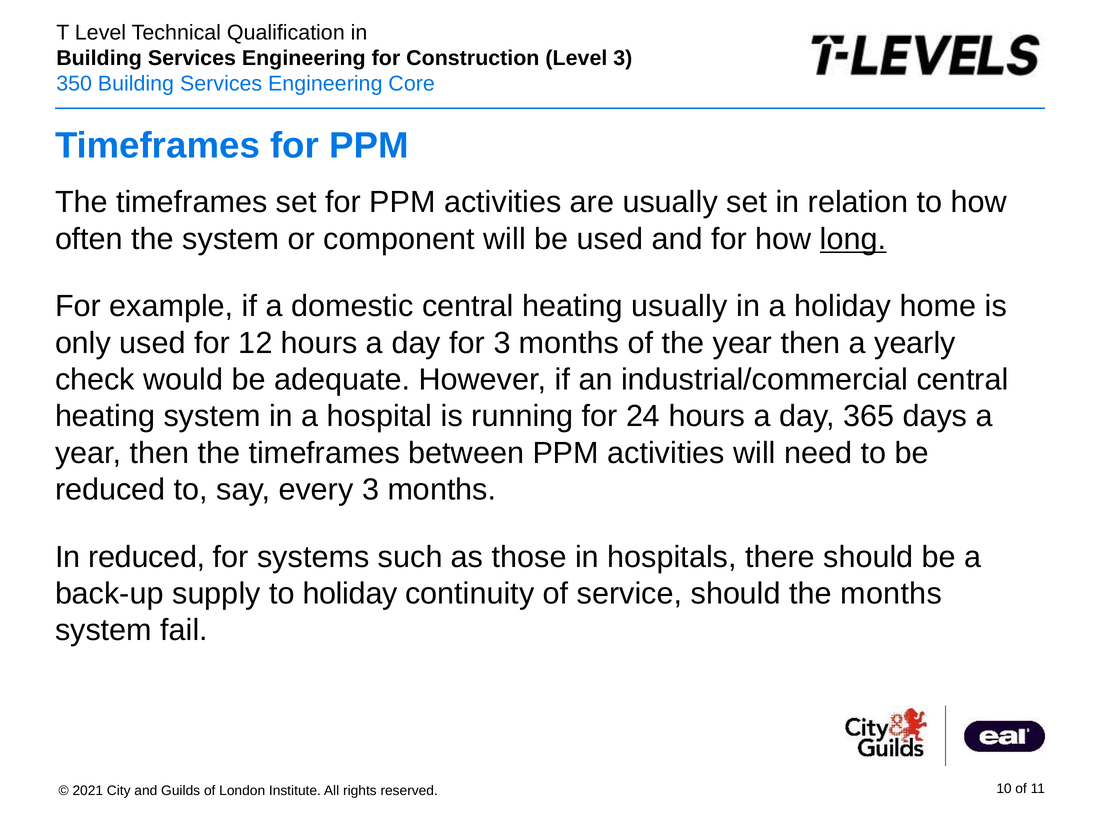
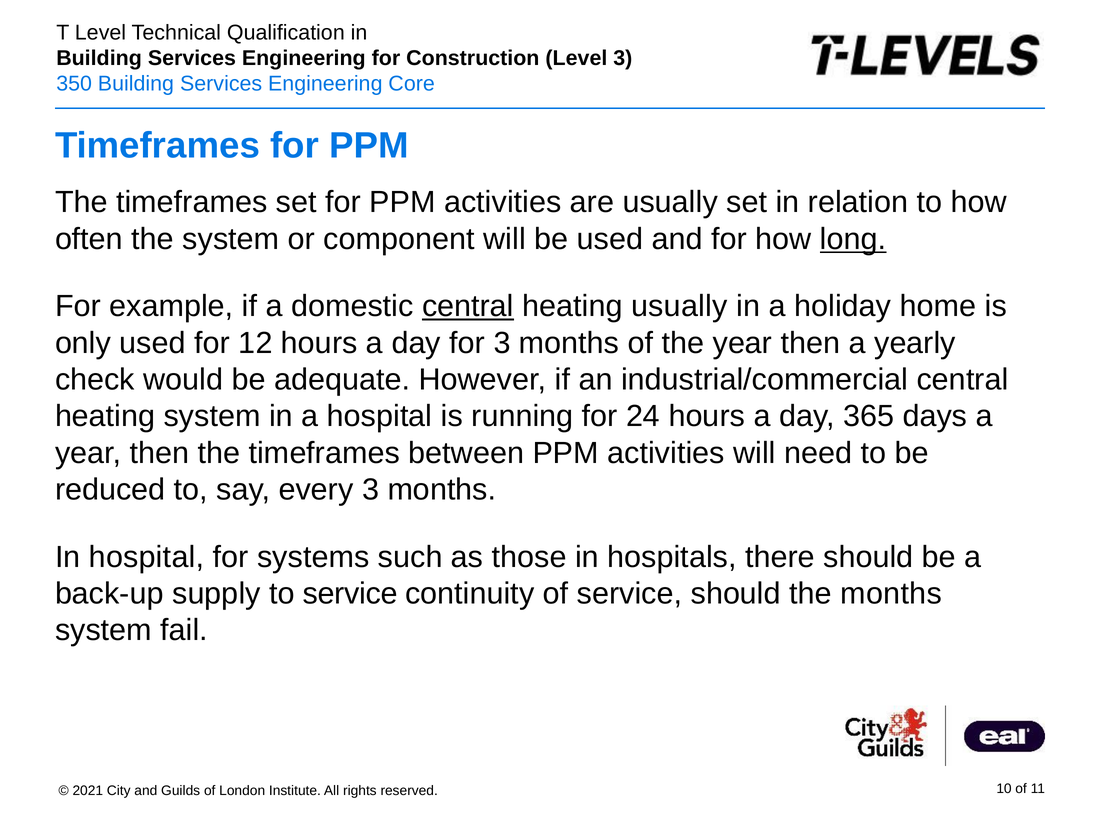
central at (468, 306) underline: none -> present
In reduced: reduced -> hospital
to holiday: holiday -> service
